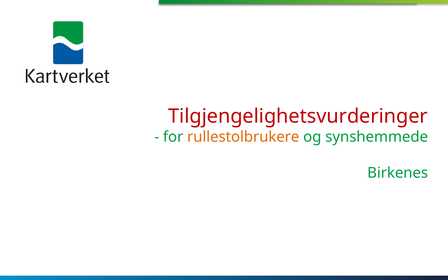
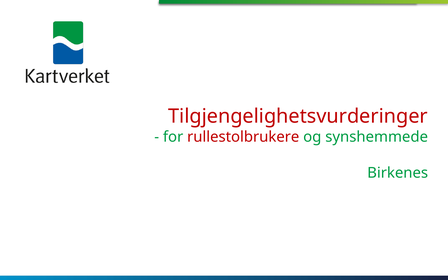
rullestolbrukere colour: orange -> red
